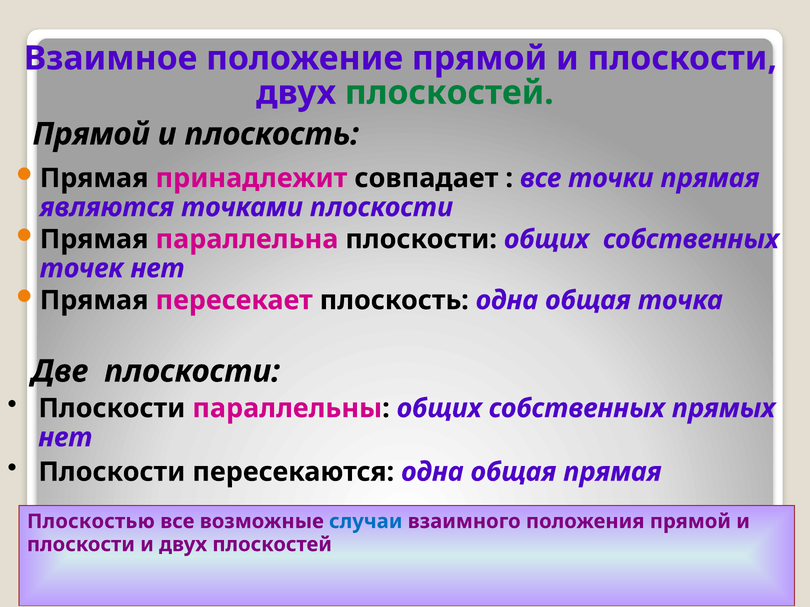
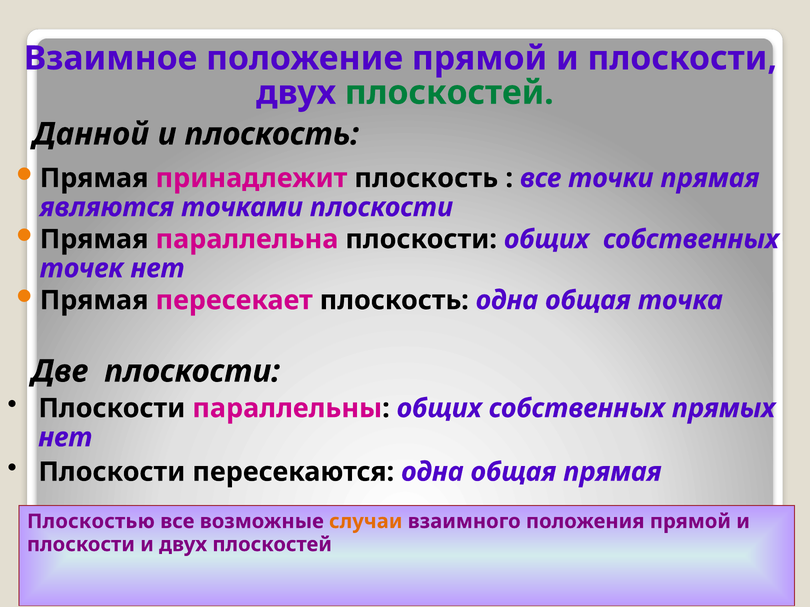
Прямой at (91, 134): Прямой -> Данной
принадлежит совпадает: совпадает -> плоскость
случаи colour: blue -> orange
